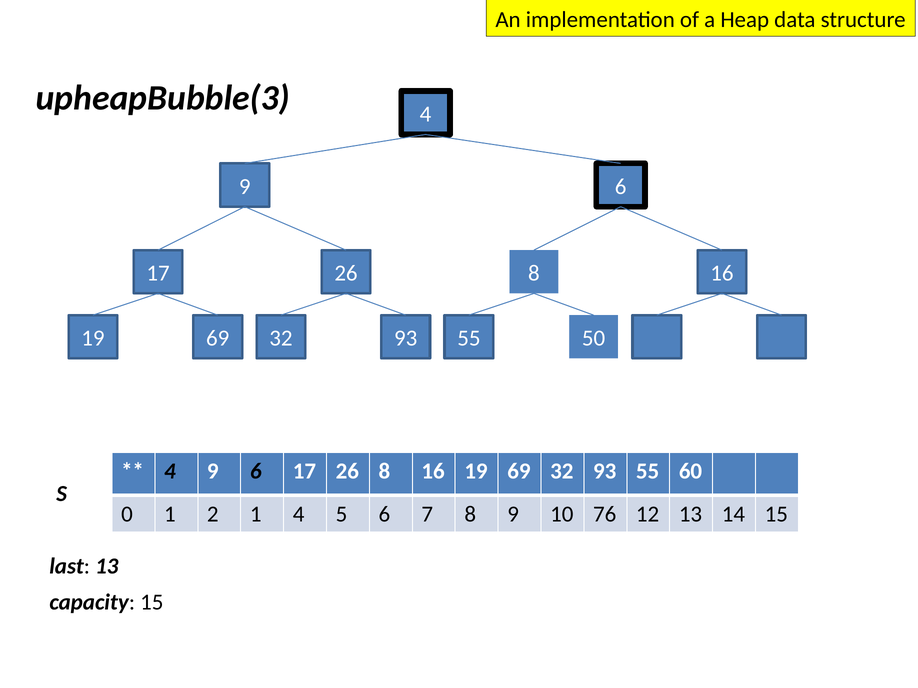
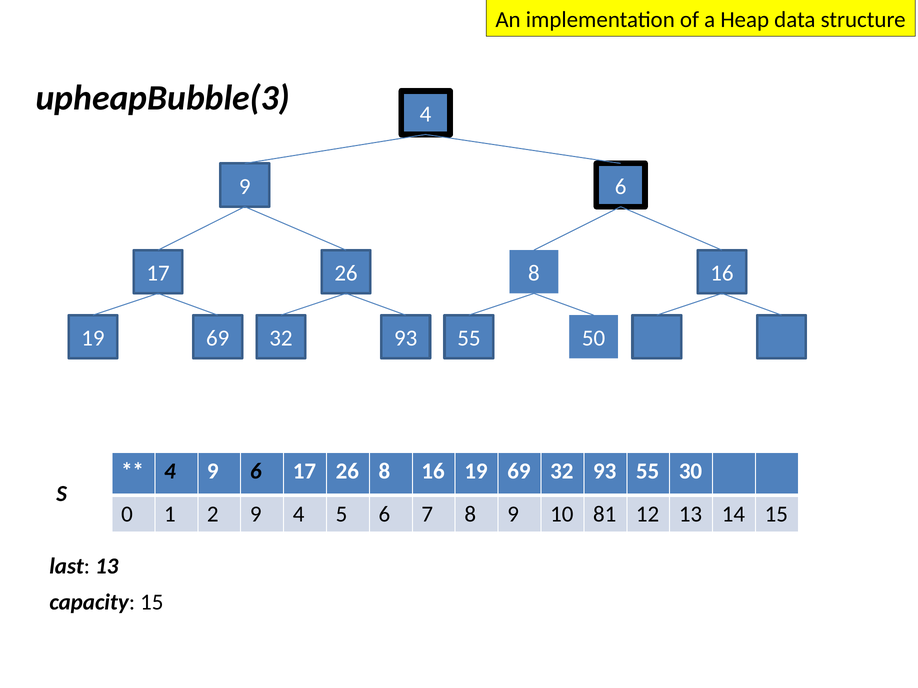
60: 60 -> 30
2 1: 1 -> 9
76: 76 -> 81
